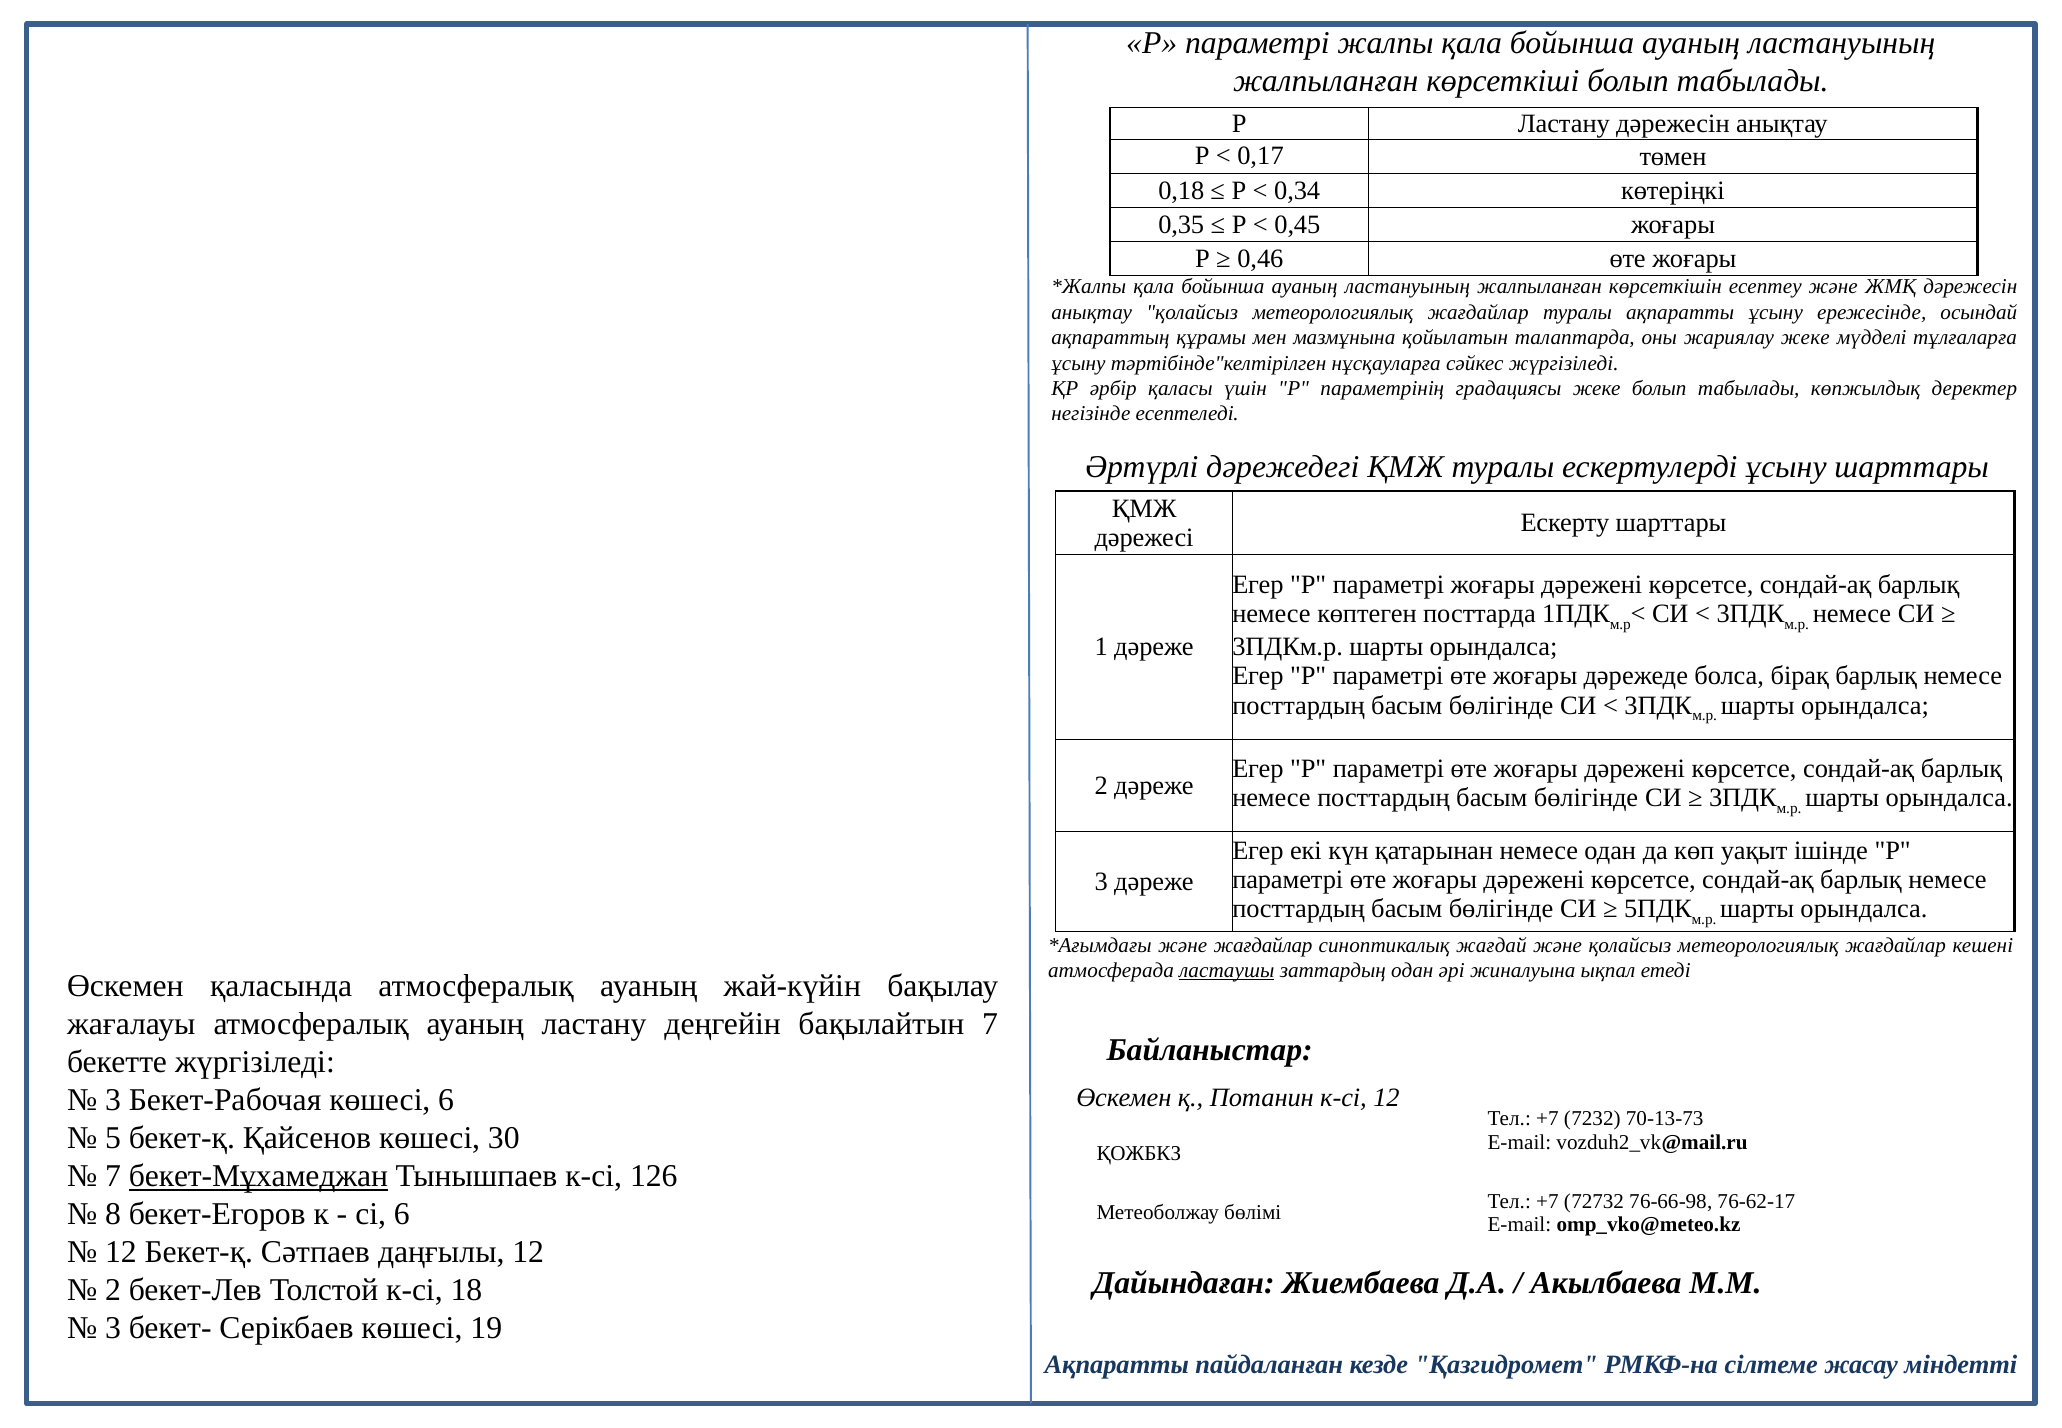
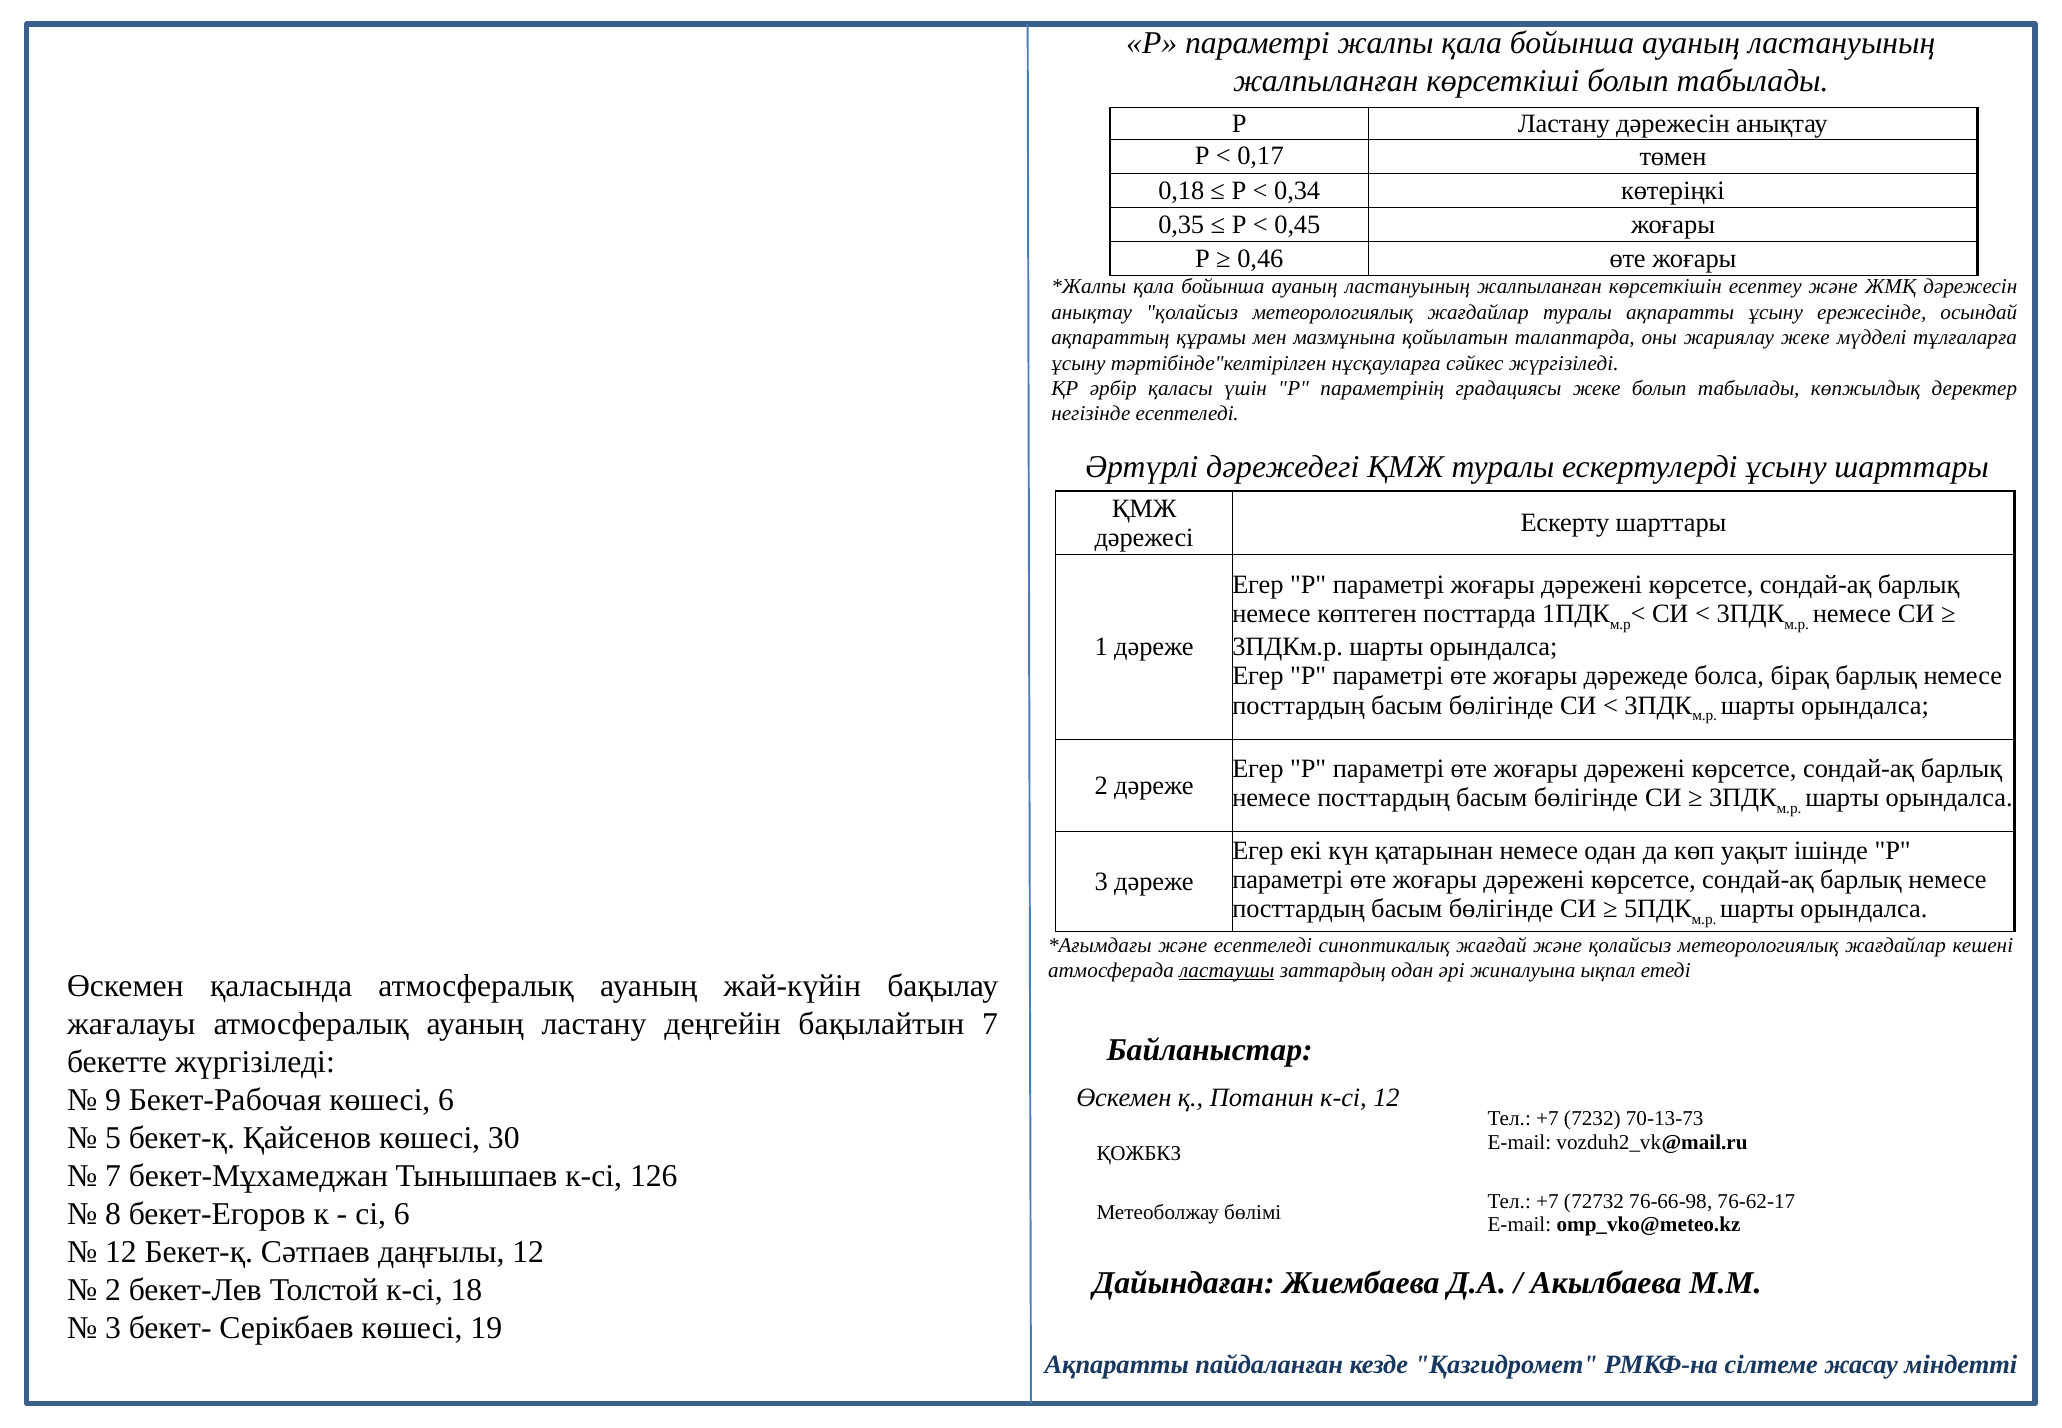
және жағдайлар: жағдайлар -> есептеледі
3 at (113, 1100): 3 -> 9
бекет-Мұхамеджан underline: present -> none
